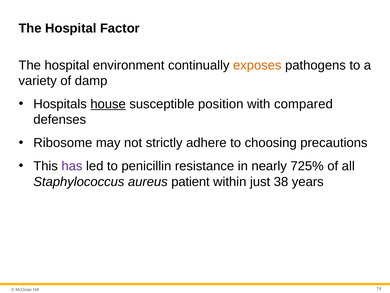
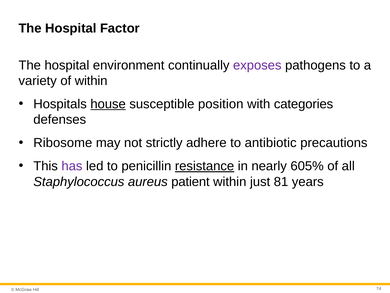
exposes colour: orange -> purple
of damp: damp -> within
compared: compared -> categories
choosing: choosing -> antibiotic
resistance underline: none -> present
725%: 725% -> 605%
38: 38 -> 81
